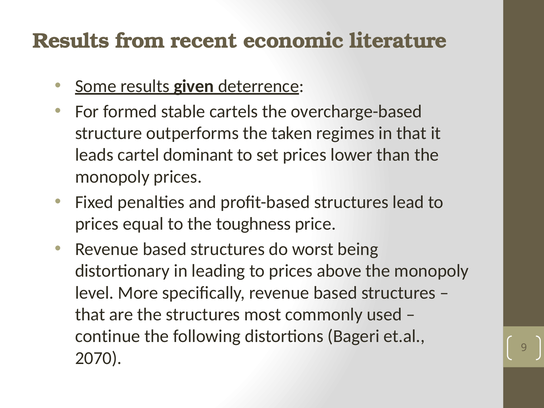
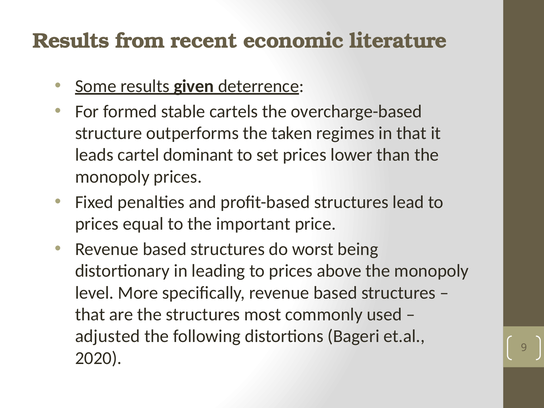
toughness: toughness -> important
continue: continue -> adjusted
2070: 2070 -> 2020
